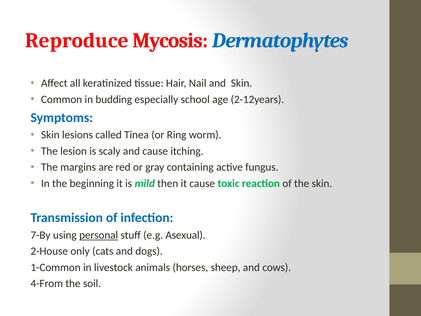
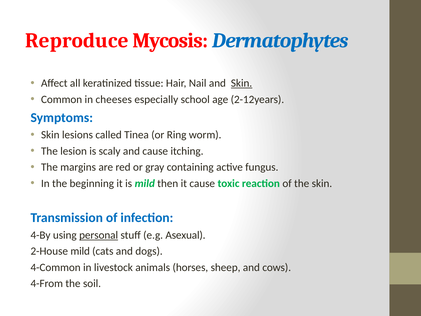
Skin at (242, 83) underline: none -> present
budding: budding -> cheeses
7-By: 7-By -> 4-By
2-House only: only -> mild
1-Common: 1-Common -> 4-Common
